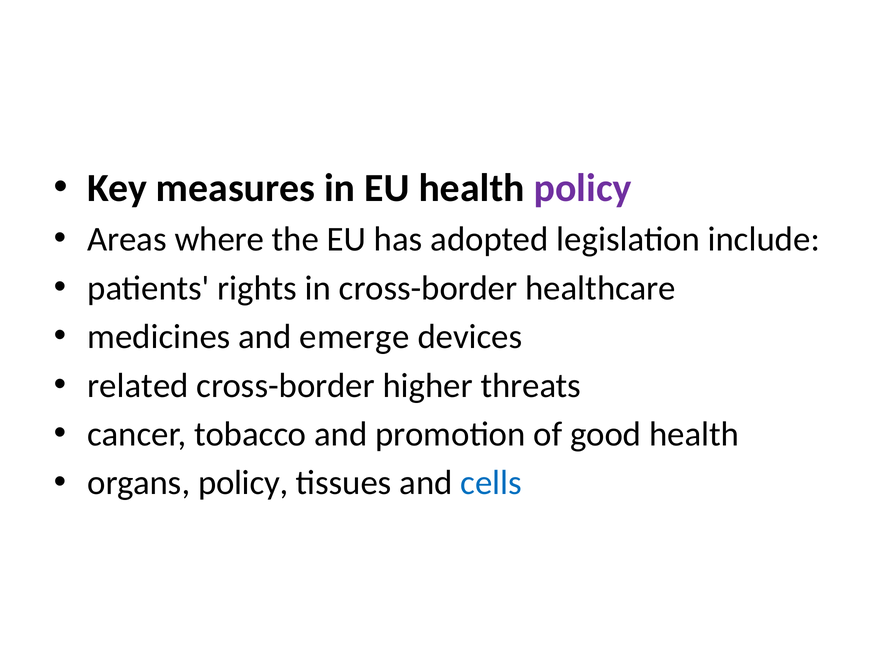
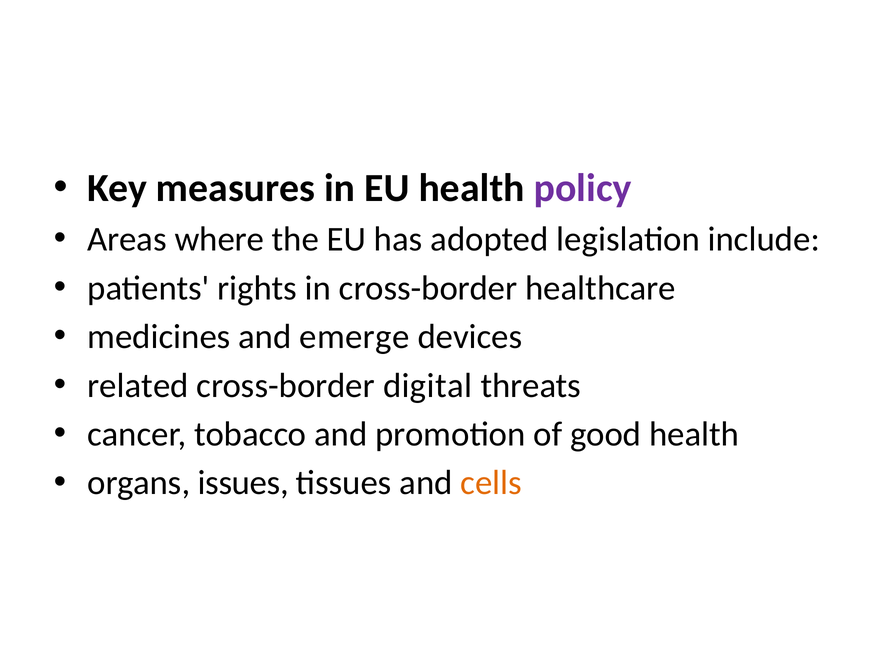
higher: higher -> digital
organs policy: policy -> issues
cells colour: blue -> orange
